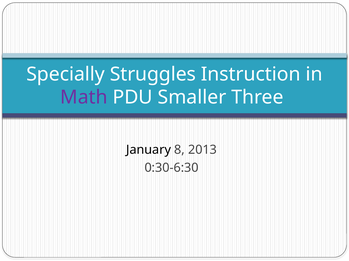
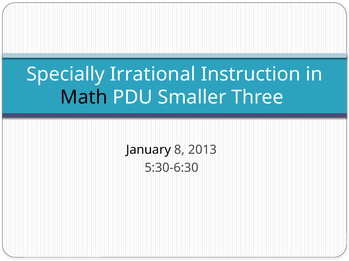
Struggles: Struggles -> Irrational
Math colour: purple -> black
0:30-6:30: 0:30-6:30 -> 5:30-6:30
